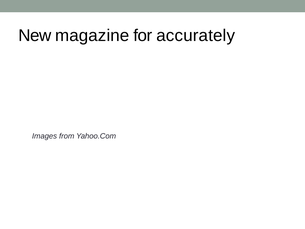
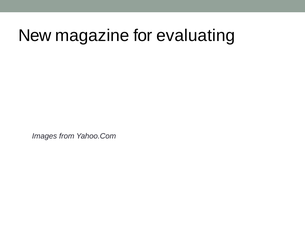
accurately: accurately -> evaluating
